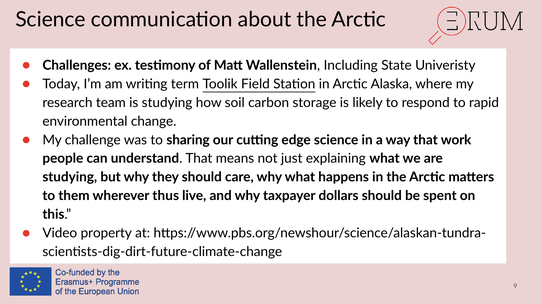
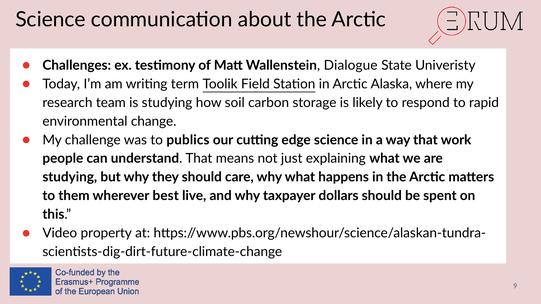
Including: Including -> Dialogue
sharing: sharing -> publics
thus: thus -> best
